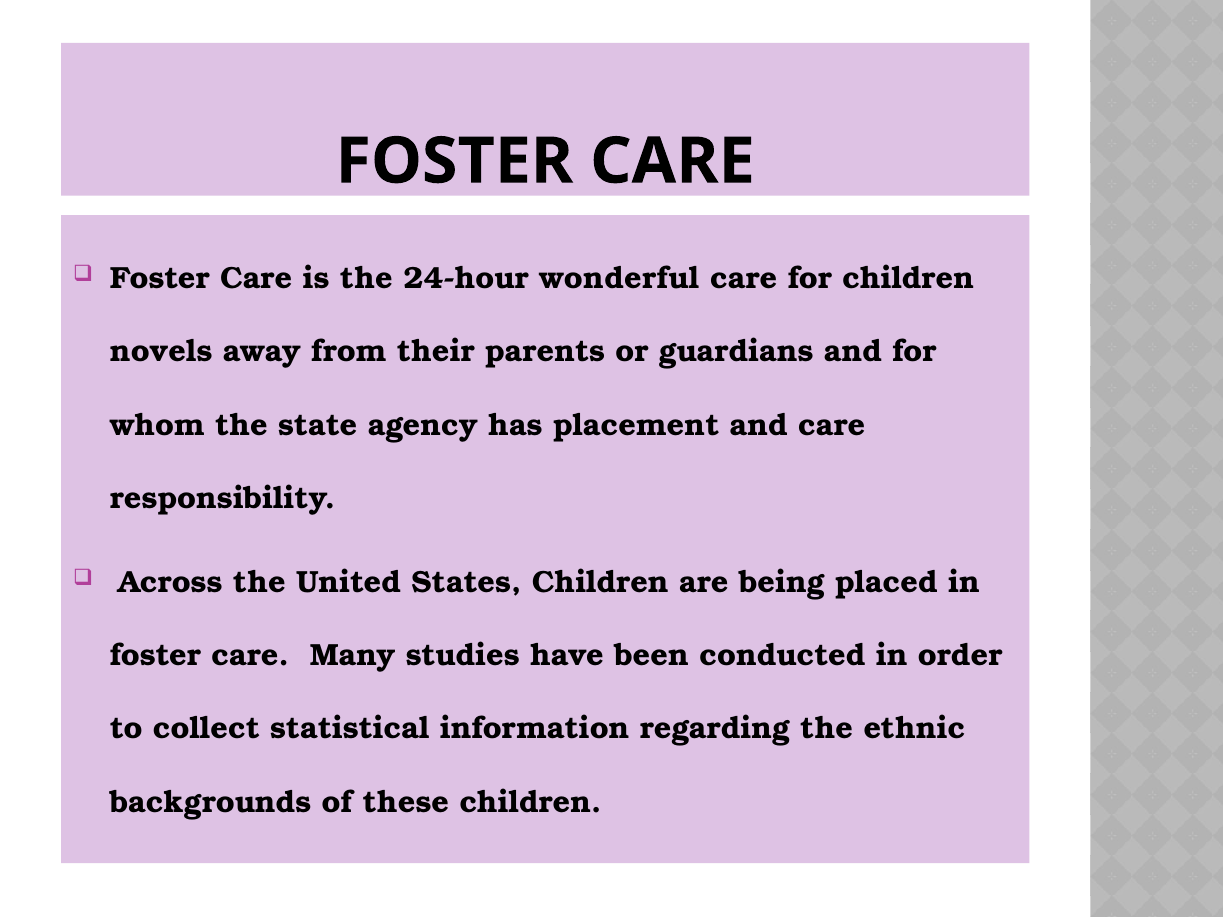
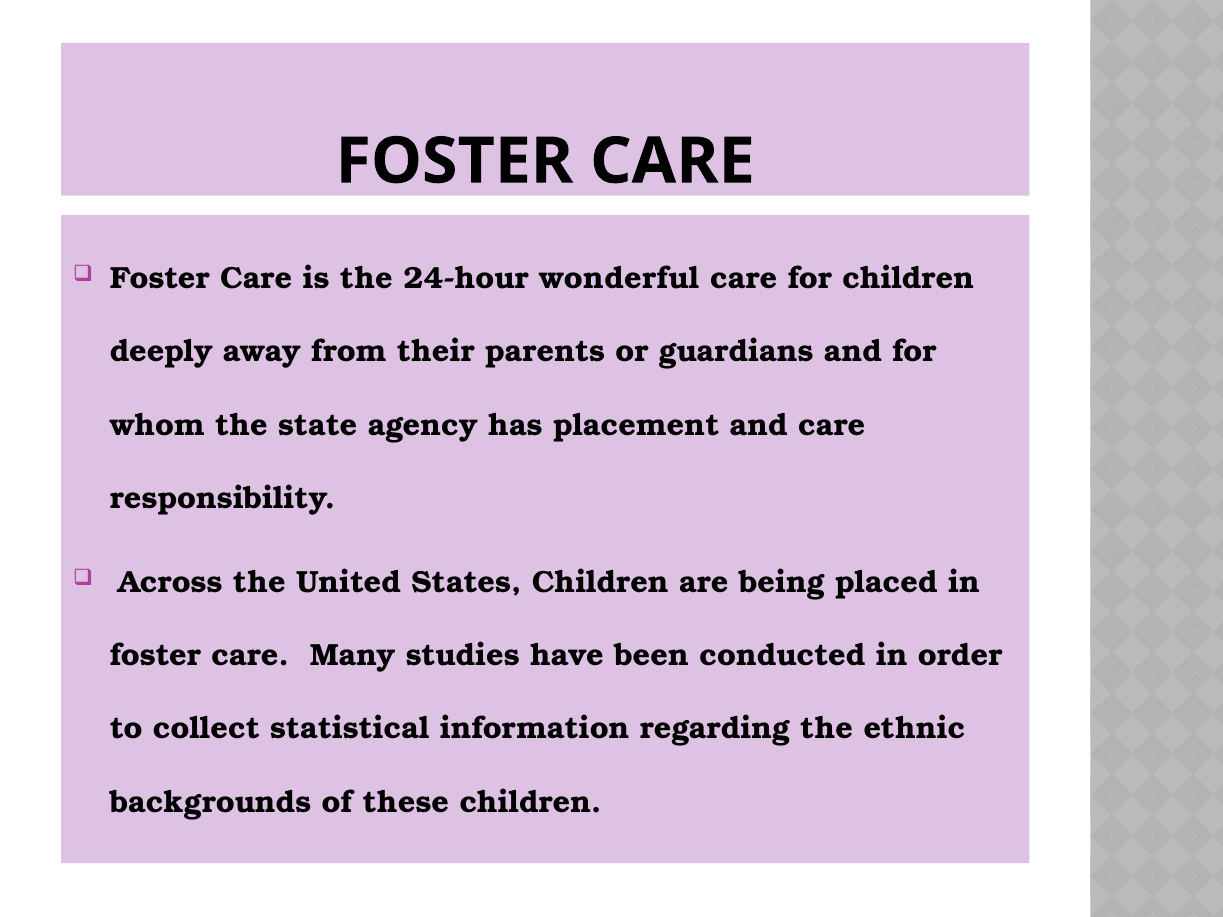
novels: novels -> deeply
